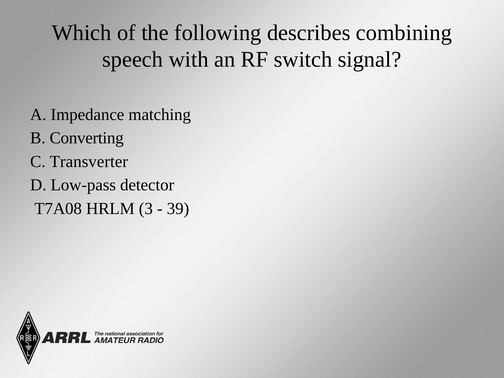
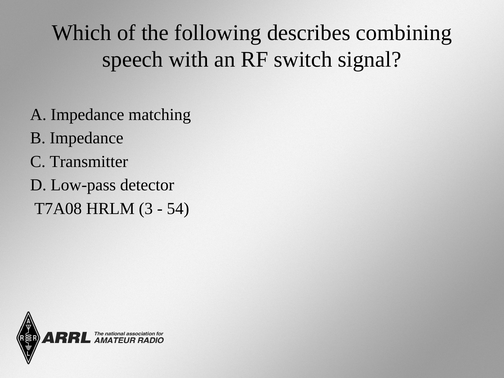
B Converting: Converting -> Impedance
Transverter: Transverter -> Transmitter
39: 39 -> 54
